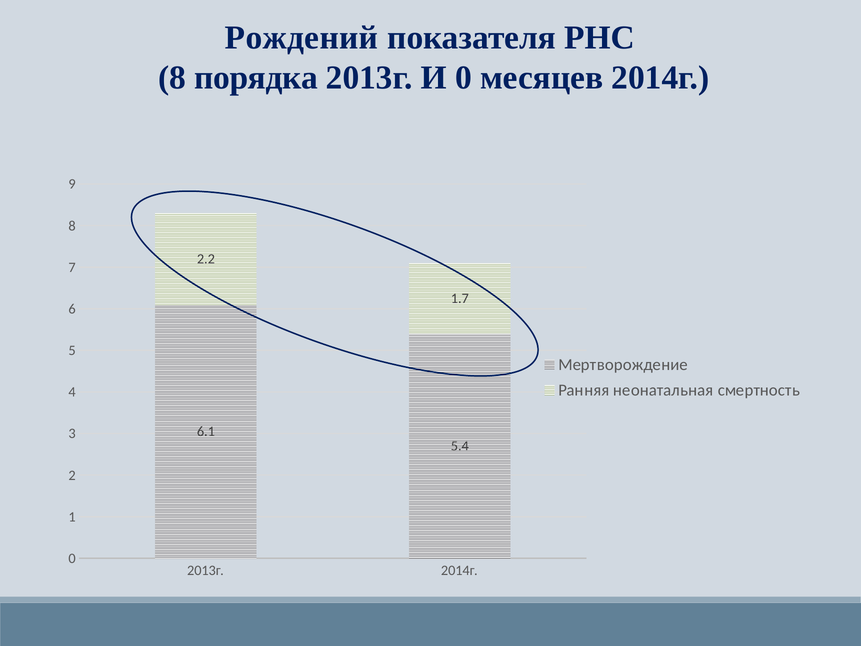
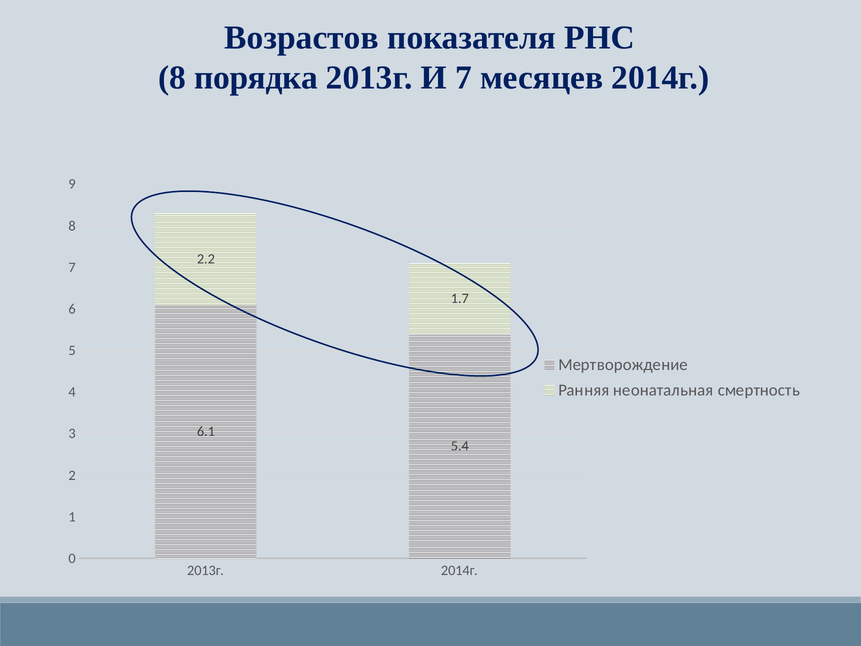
Рождений: Рождений -> Возрастов
И 0: 0 -> 7
